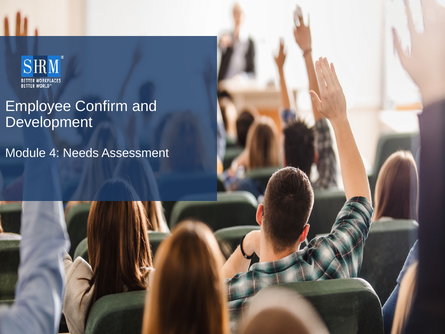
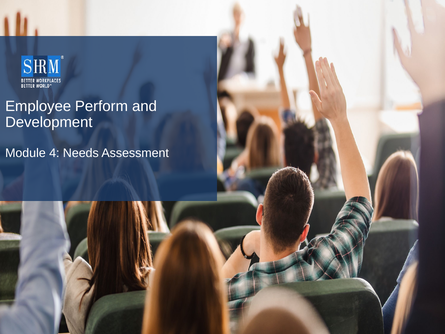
Confirm: Confirm -> Perform
